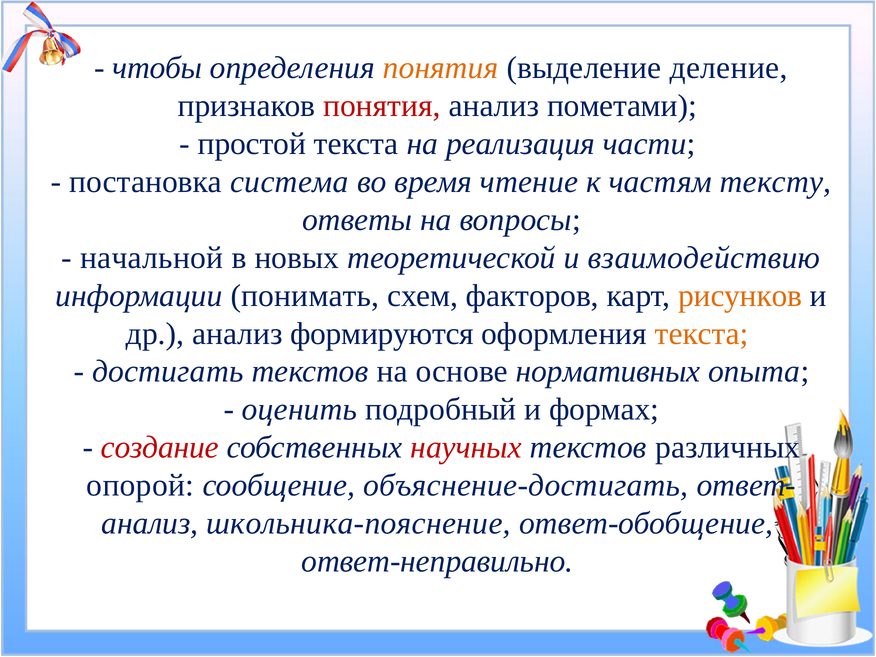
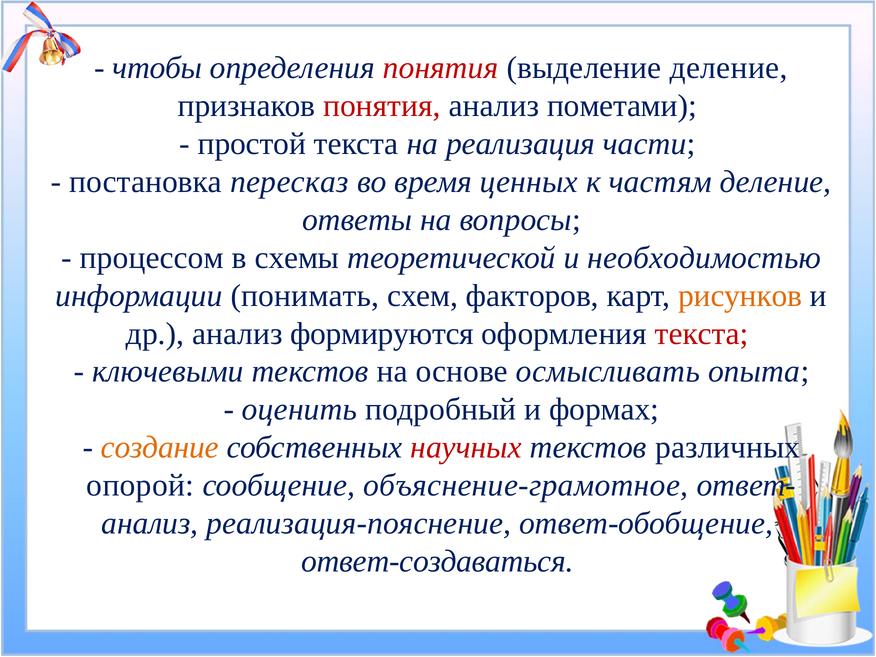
понятия at (441, 68) colour: orange -> red
система: система -> пересказ
чтение: чтение -> ценных
частям тексту: тексту -> деление
начальной: начальной -> процессом
новых: новых -> схемы
взаимодействию: взаимодействию -> необходимостью
текста at (702, 334) colour: orange -> red
достигать: достигать -> ключевыми
нормативных: нормативных -> осмысливать
создание colour: red -> orange
объяснение-достигать: объяснение-достигать -> объяснение-грамотное
школьника-пояснение: школьника-пояснение -> реализация-пояснение
ответ-неправильно: ответ-неправильно -> ответ-создаваться
